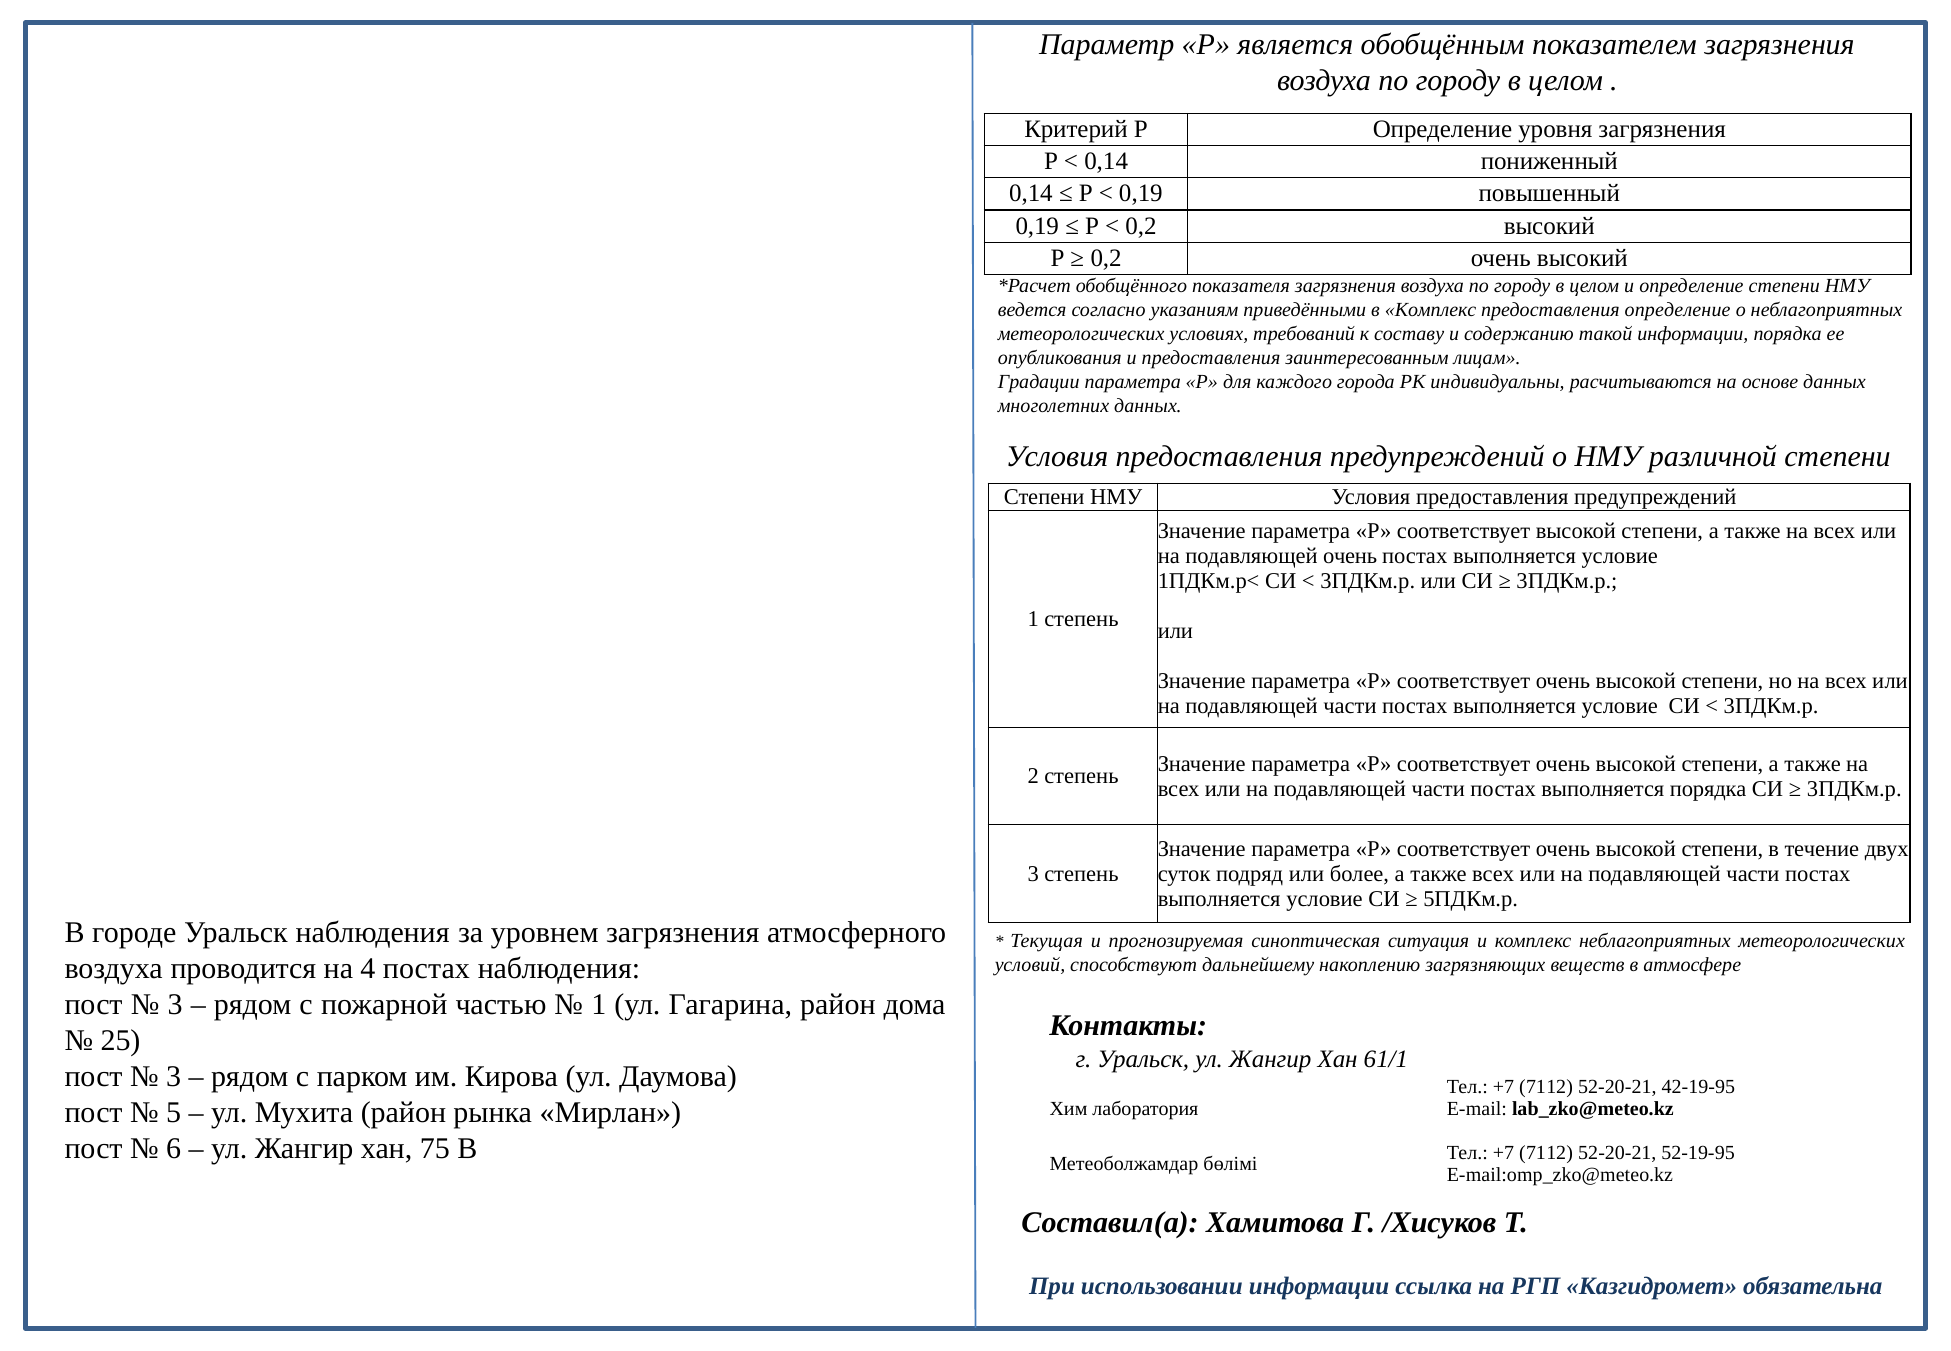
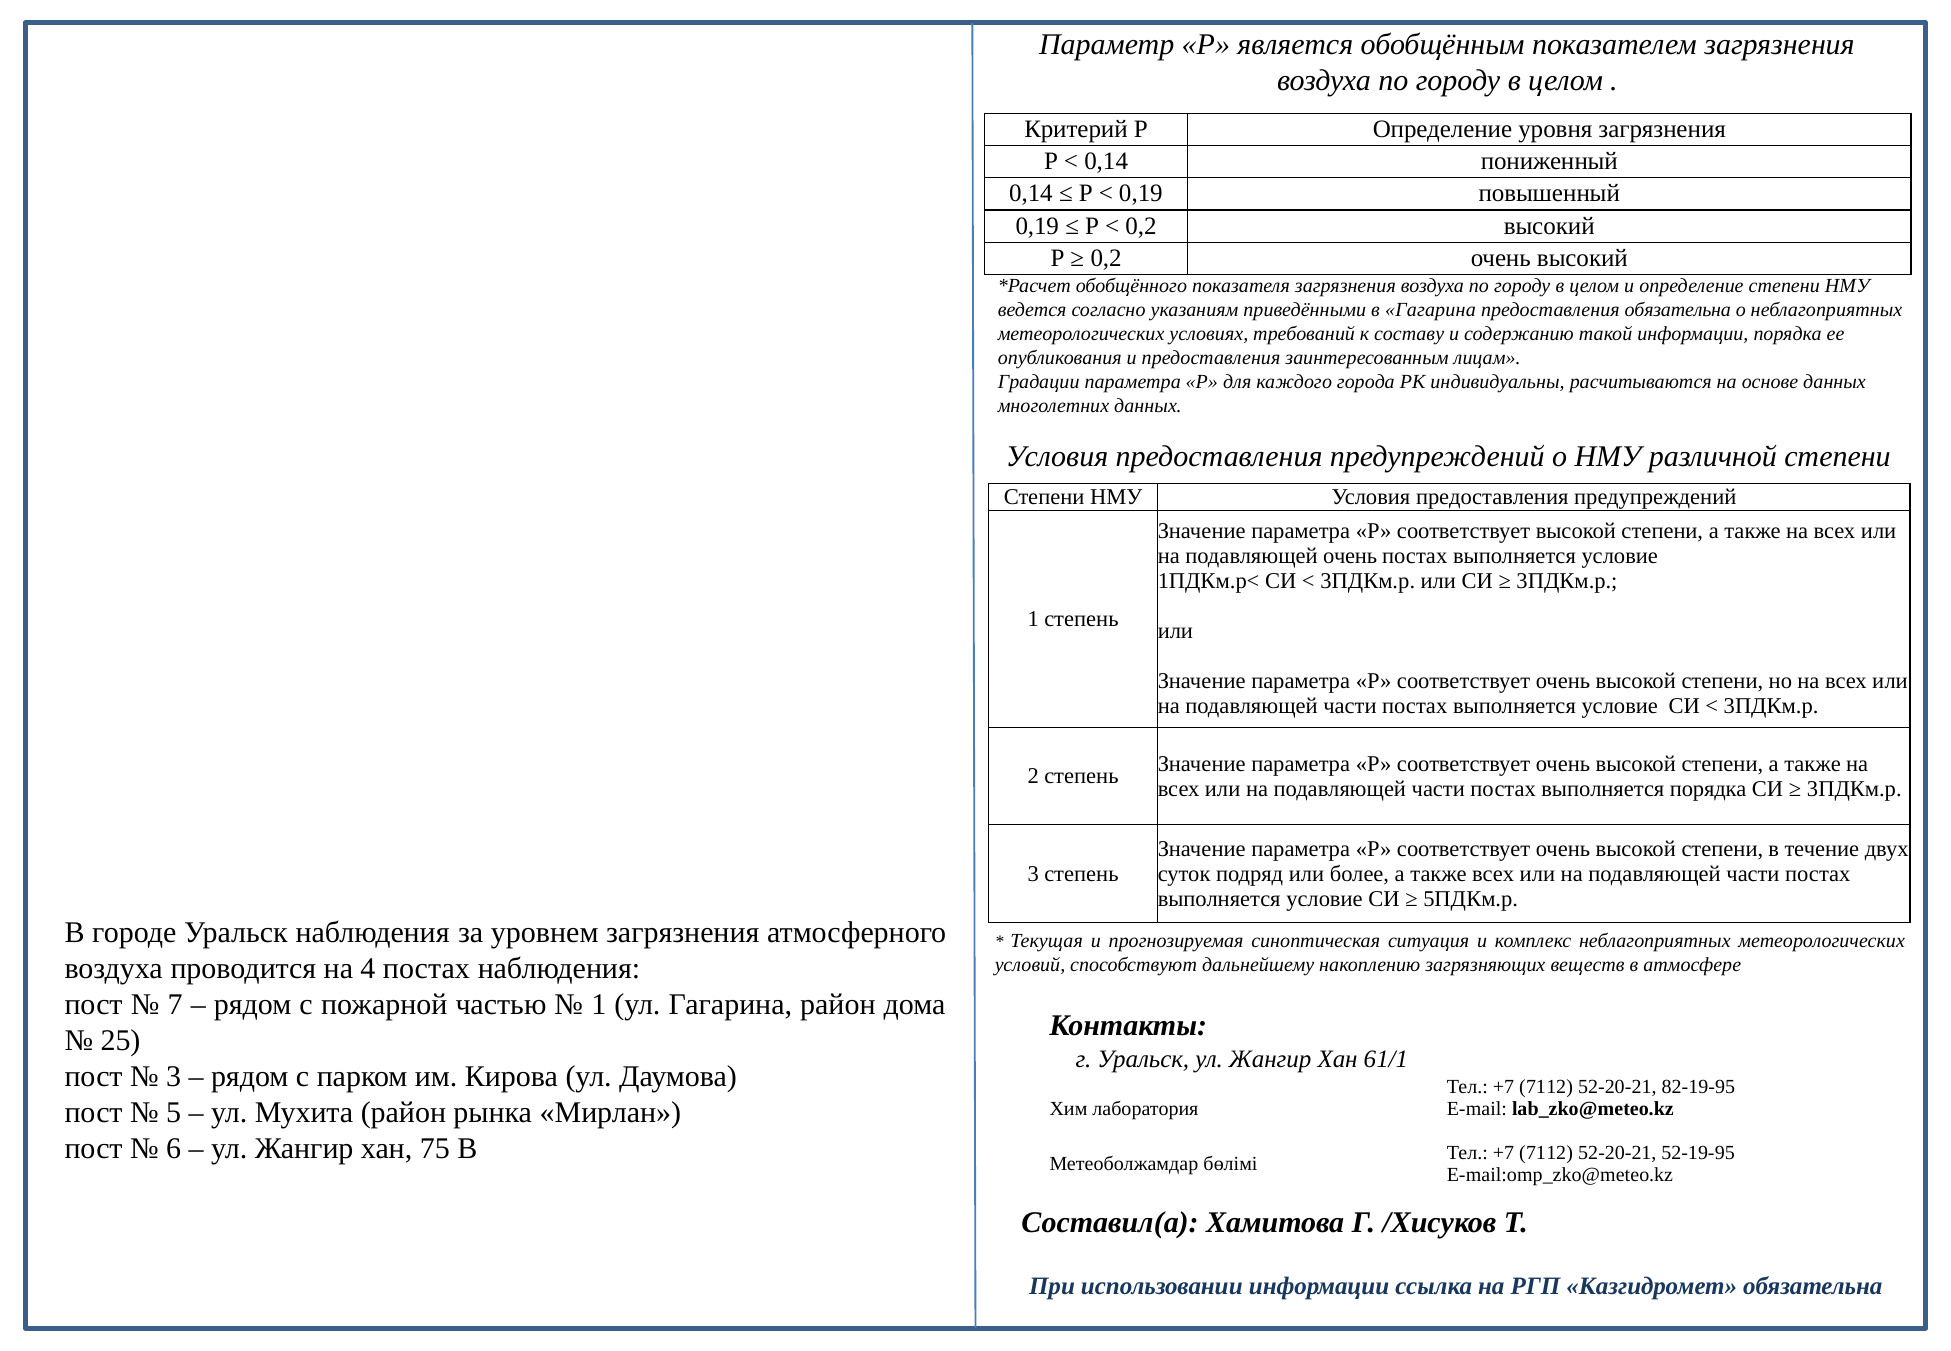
в Комплекс: Комплекс -> Гагарина
предоставления определение: определение -> обязательна
3 at (175, 1004): 3 -> 7
42-19-95: 42-19-95 -> 82-19-95
